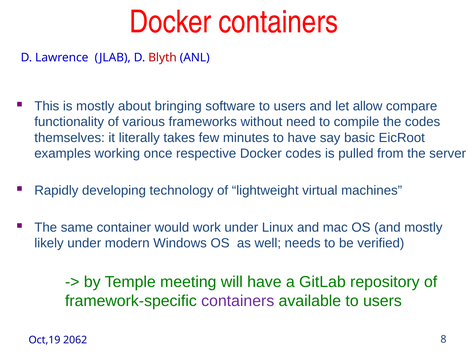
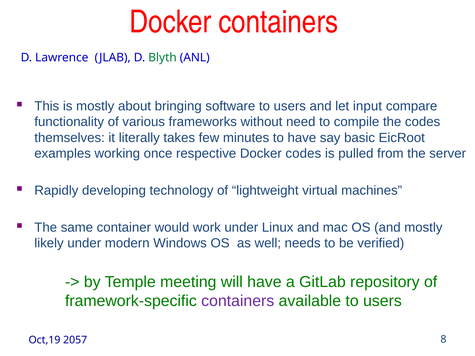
Blyth colour: red -> green
allow: allow -> input
2062: 2062 -> 2057
